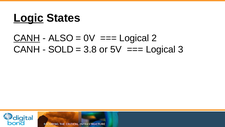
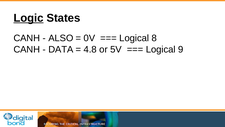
CANH at (27, 38) underline: present -> none
2: 2 -> 8
SOLD: SOLD -> DATA
3.8: 3.8 -> 4.8
3: 3 -> 9
